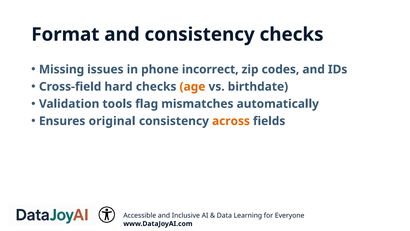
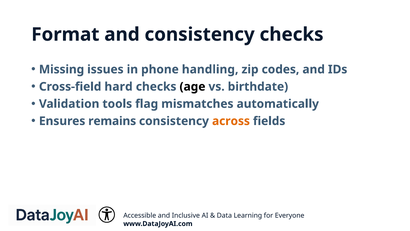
incorrect: incorrect -> handling
age colour: orange -> black
original: original -> remains
